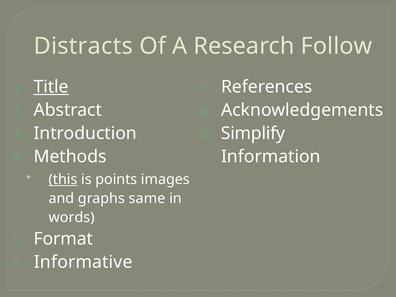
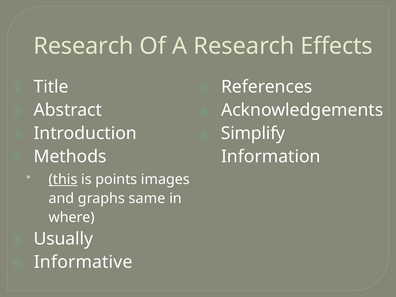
Distracts at (83, 46): Distracts -> Research
Follow: Follow -> Effects
Title underline: present -> none
words: words -> where
Format: Format -> Usually
